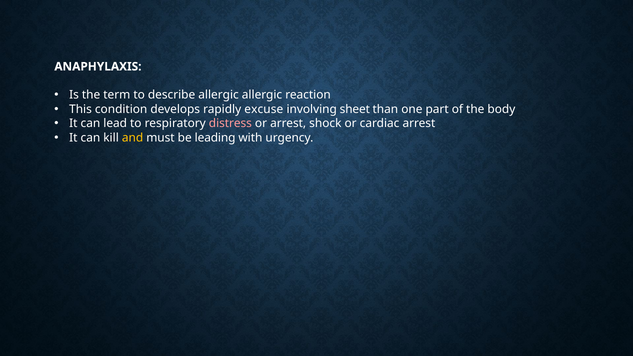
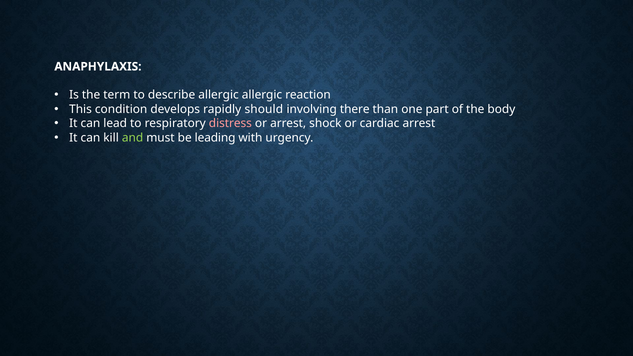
excuse: excuse -> should
sheet: sheet -> there
and colour: yellow -> light green
